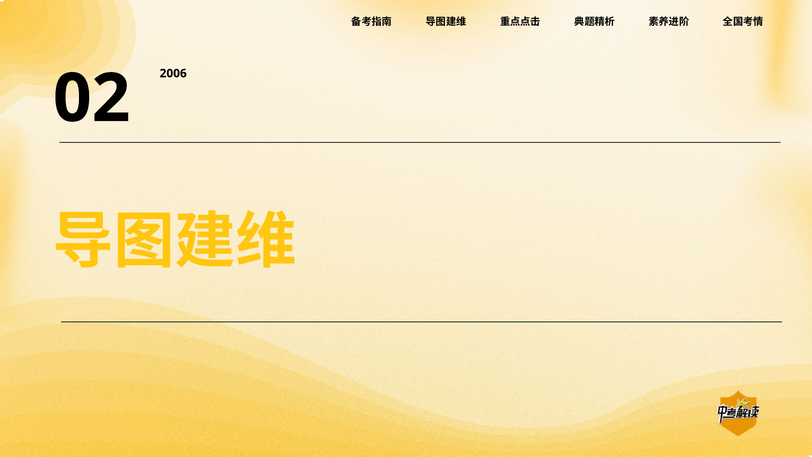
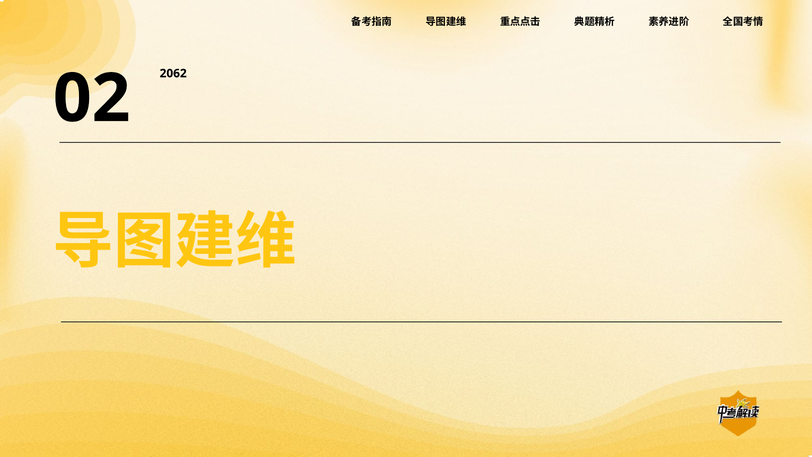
2006: 2006 -> 2062
